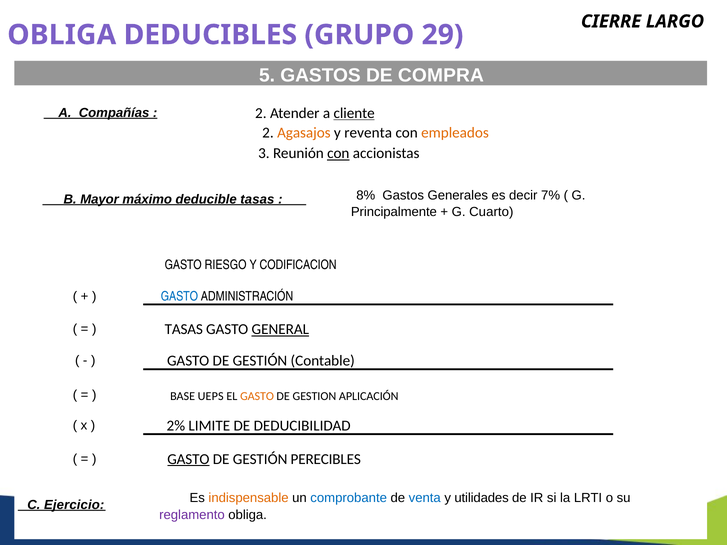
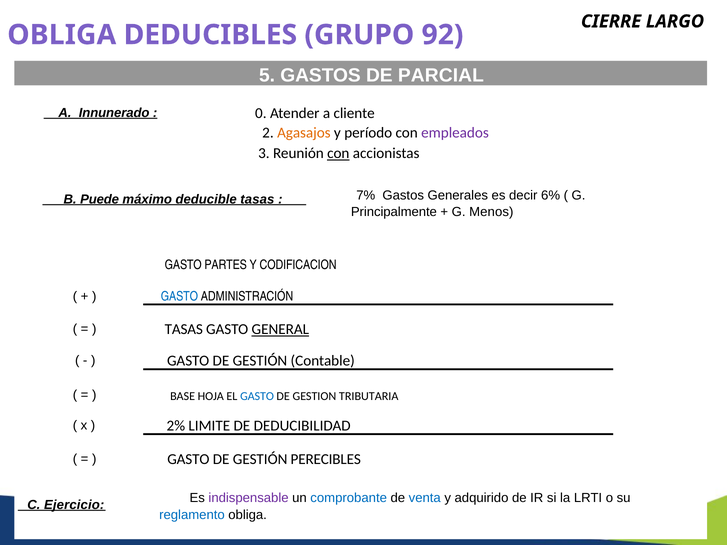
29: 29 -> 92
COMPRA: COMPRA -> PARCIAL
Compañías: Compañías -> Innunerado
2 at (261, 113): 2 -> 0
cliente underline: present -> none
reventa: reventa -> período
empleados colour: orange -> purple
Mayor: Mayor -> Puede
8%: 8% -> 7%
7%: 7% -> 6%
Cuarto: Cuarto -> Menos
RIESGO: RIESGO -> PARTES
UEPS: UEPS -> HOJA
GASTO at (257, 396) colour: orange -> blue
APLICACIÓN: APLICACIÓN -> TRIBUTARIA
GASTO at (188, 459) underline: present -> none
indispensable colour: orange -> purple
utilidades: utilidades -> adquirido
reglamento colour: purple -> blue
